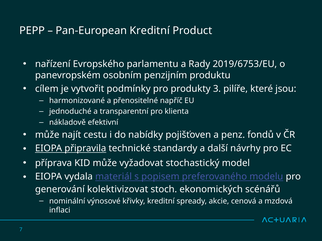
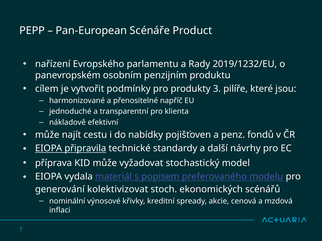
Pan-European Kreditní: Kreditní -> Scénáře
2019/6753/EU: 2019/6753/EU -> 2019/1232/EU
